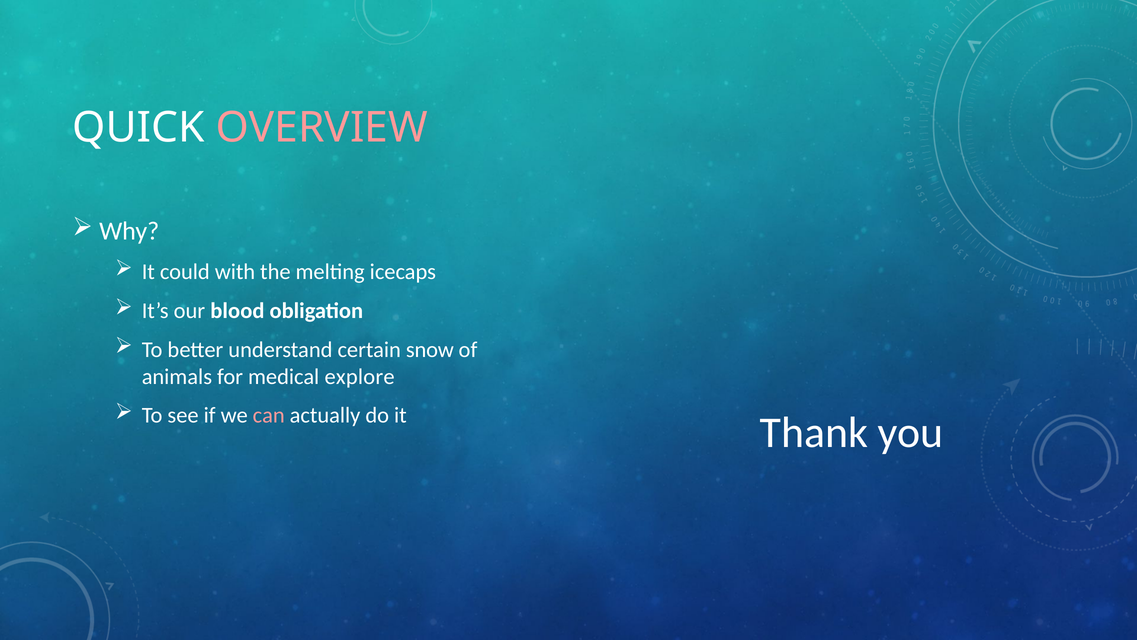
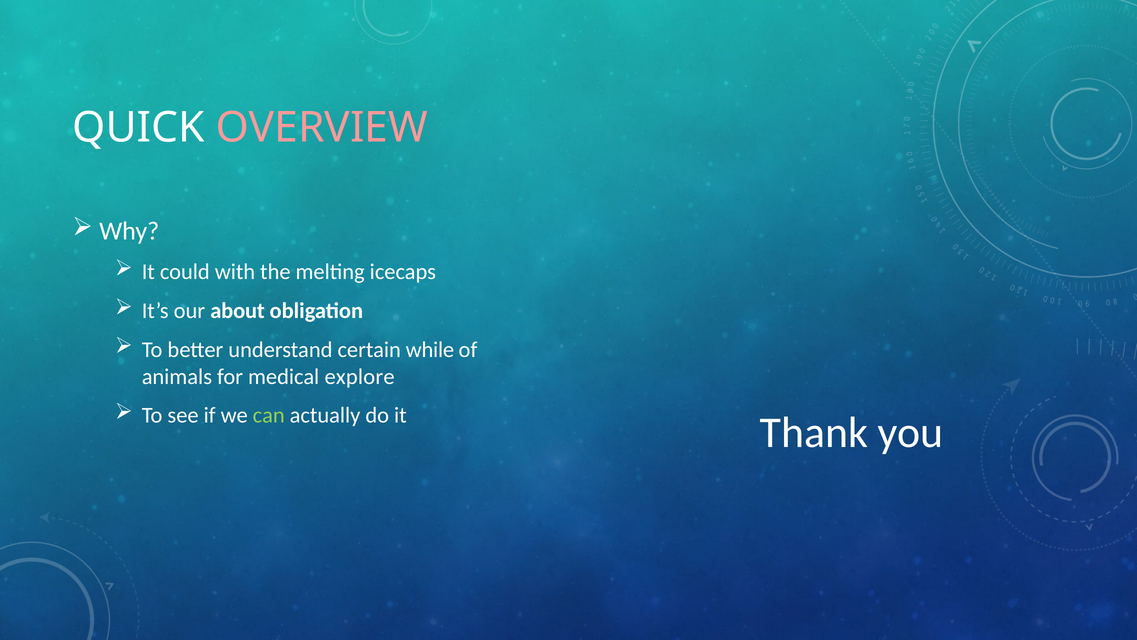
blood: blood -> about
snow: snow -> while
can colour: pink -> light green
